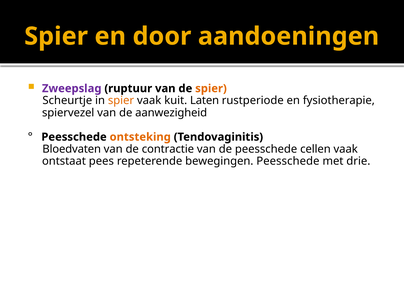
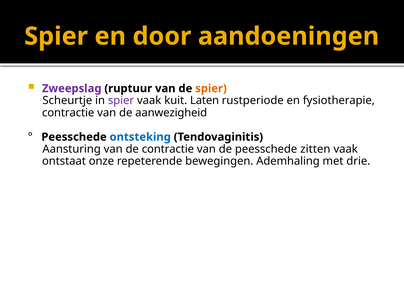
spier at (121, 101) colour: orange -> purple
spiervezel at (68, 113): spiervezel -> contractie
ontsteking colour: orange -> blue
Bloedvaten: Bloedvaten -> Aansturing
cellen: cellen -> zitten
pees: pees -> onze
bewegingen Peesschede: Peesschede -> Ademhaling
